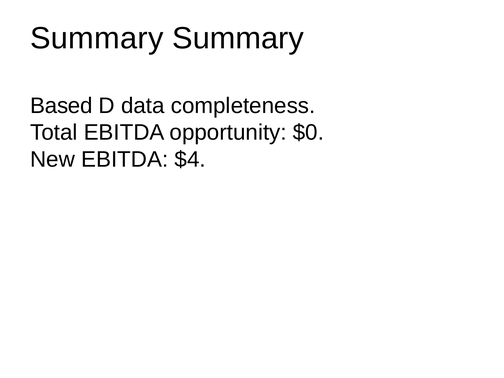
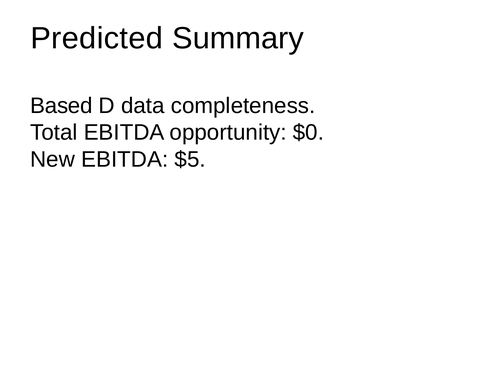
Summary at (97, 38): Summary -> Predicted
$4: $4 -> $5
